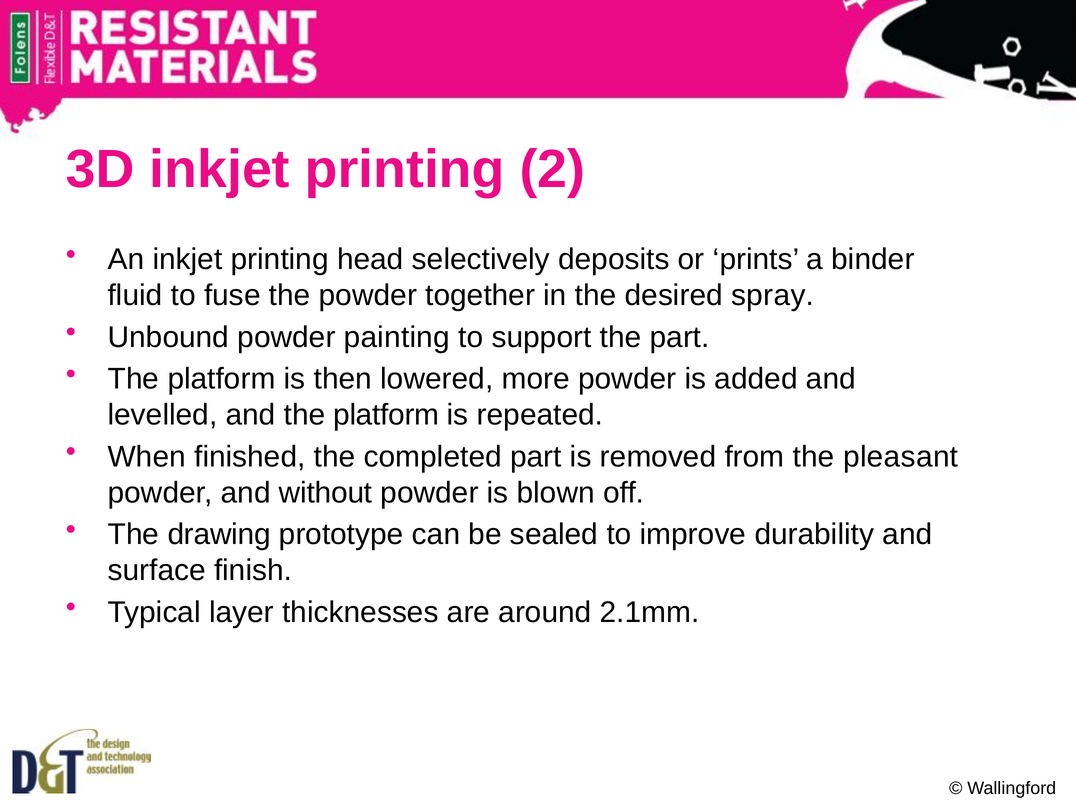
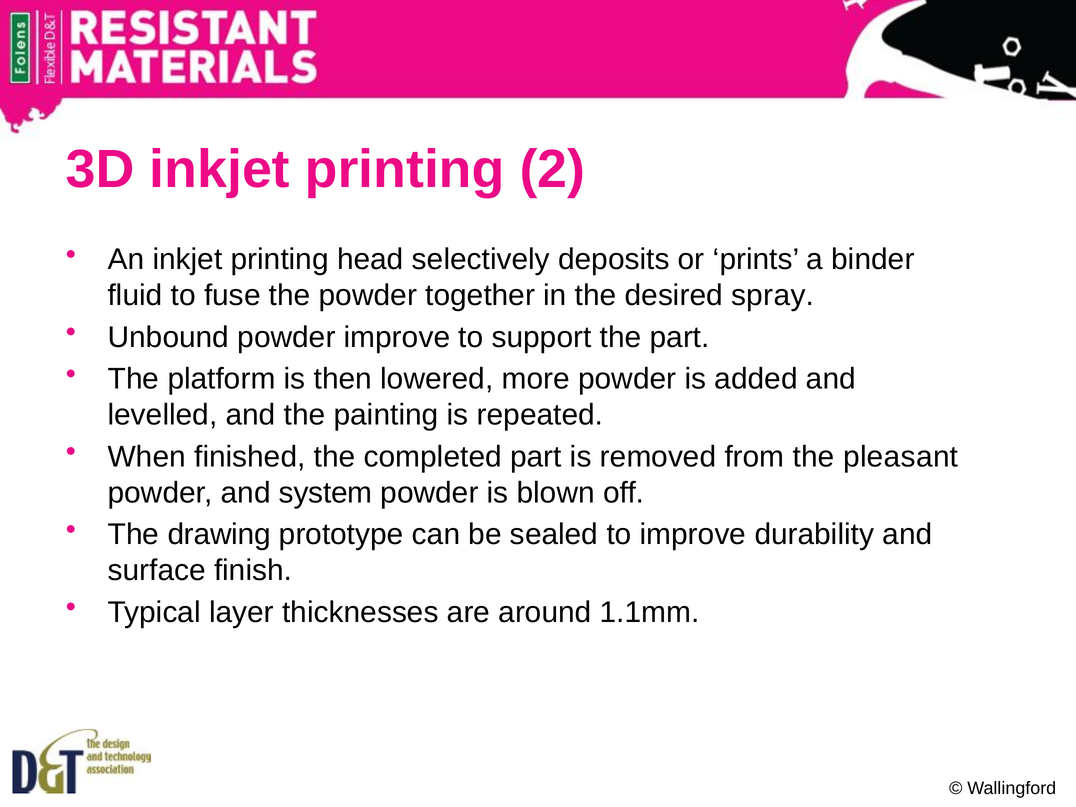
powder painting: painting -> improve
and the platform: platform -> painting
without: without -> system
2.1mm: 2.1mm -> 1.1mm
